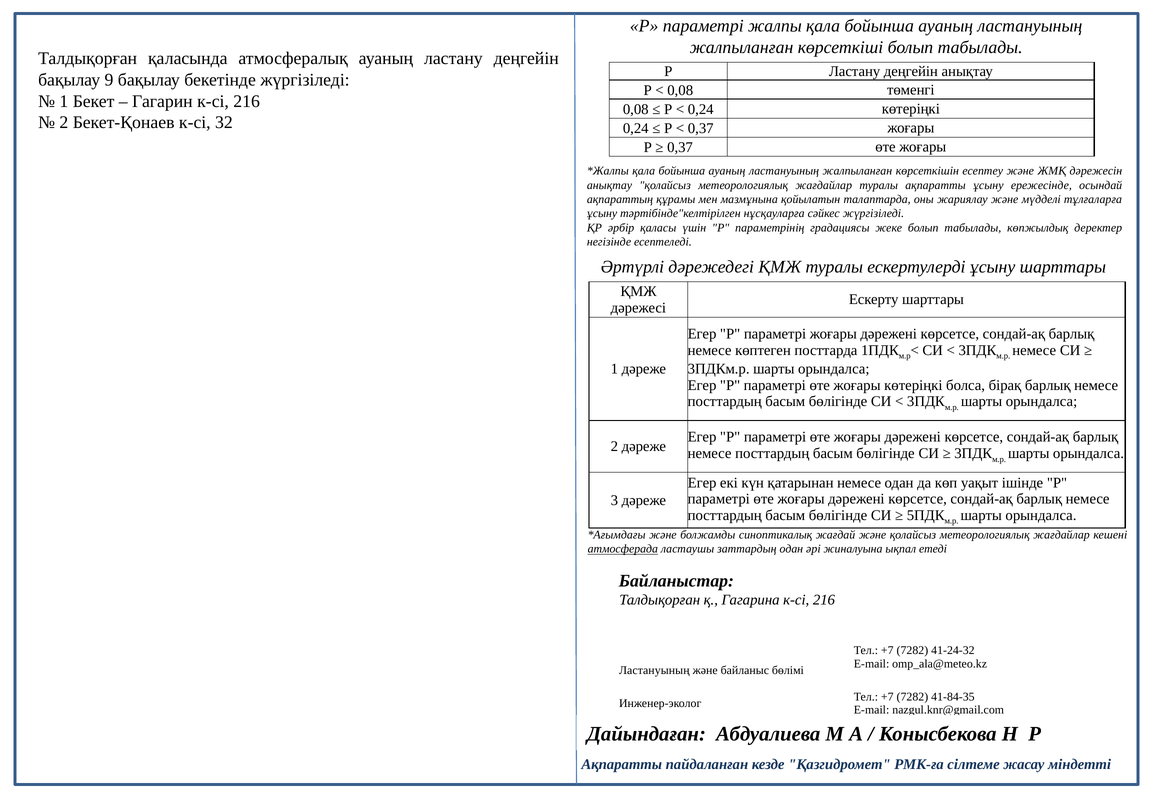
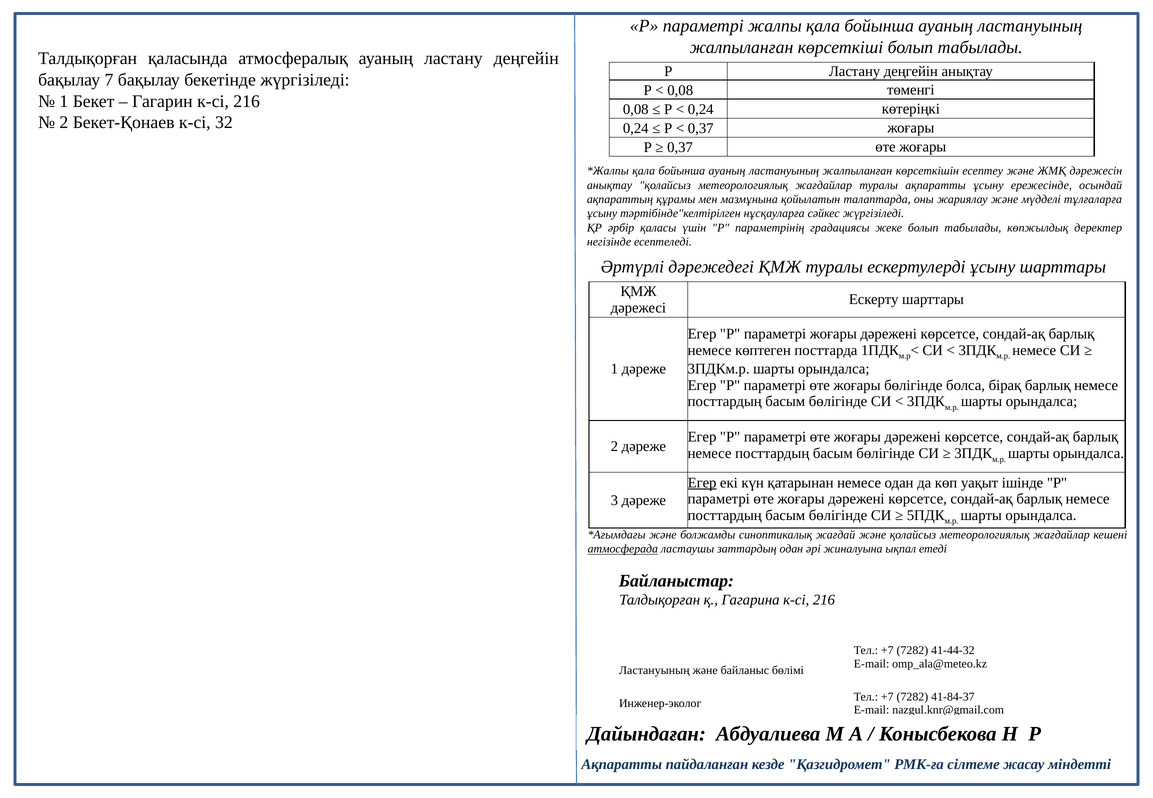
9: 9 -> 7
жоғары көтеріңкі: көтеріңкі -> бөлігінде
Егер at (702, 483) underline: none -> present
41-24-32: 41-24-32 -> 41-44-32
41-84-35: 41-84-35 -> 41-84-37
